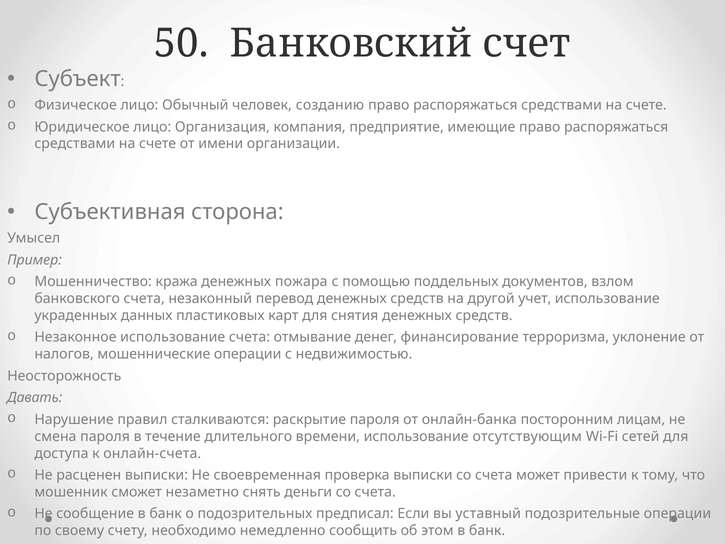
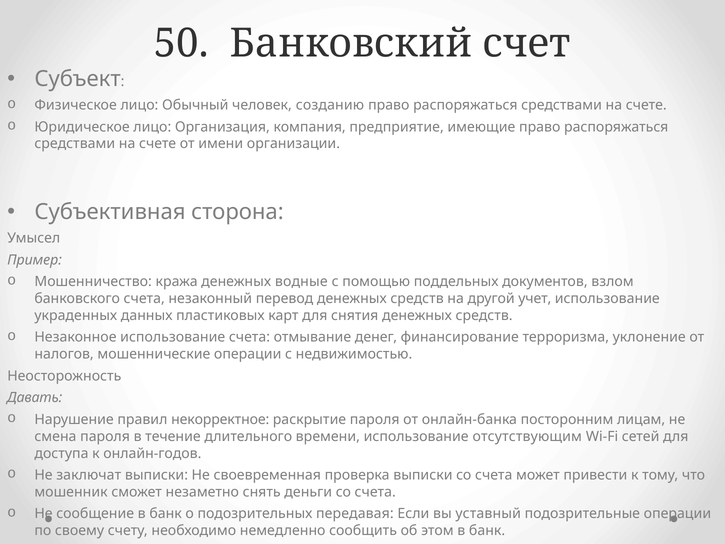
пожара: пожара -> водные
сталкиваются: сталкиваются -> некорректное
онлайн-счета: онлайн-счета -> онлайн-годов
расценен: расценен -> заключат
предписал: предписал -> передавая
